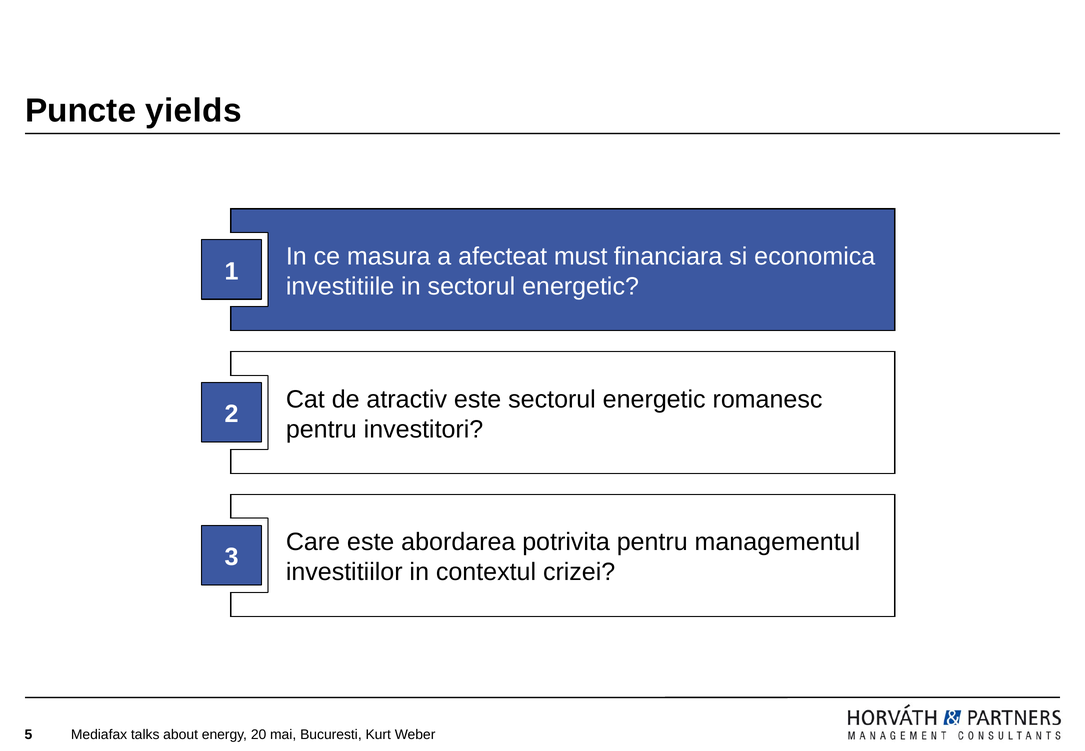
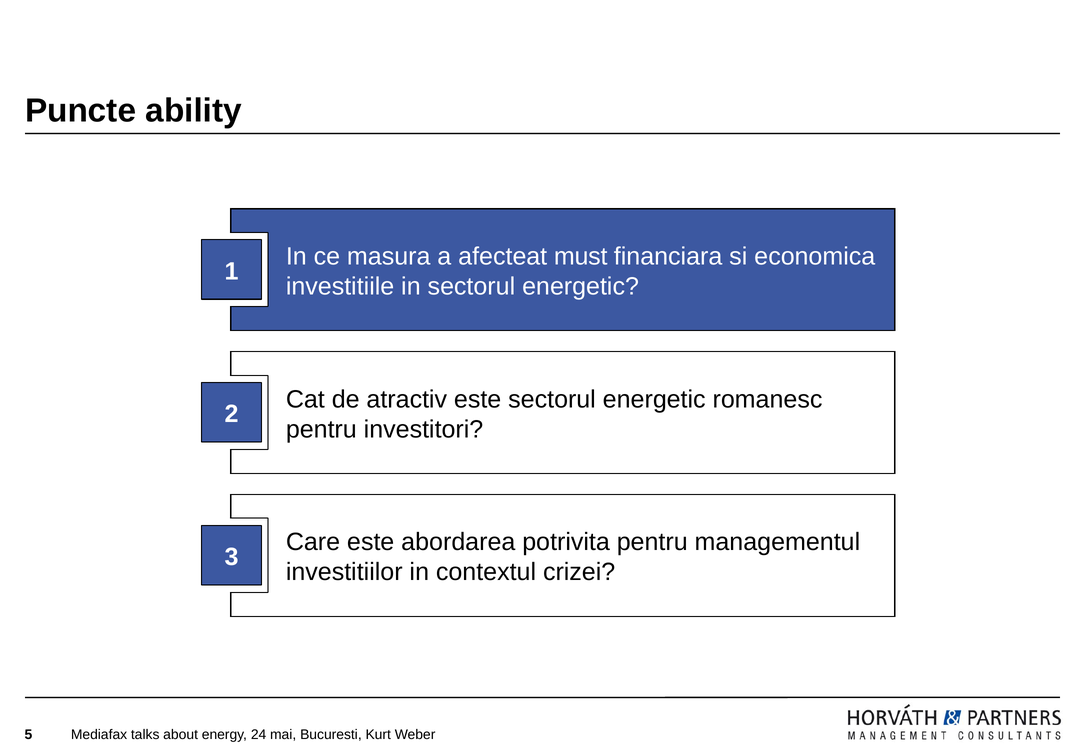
yields: yields -> ability
20: 20 -> 24
